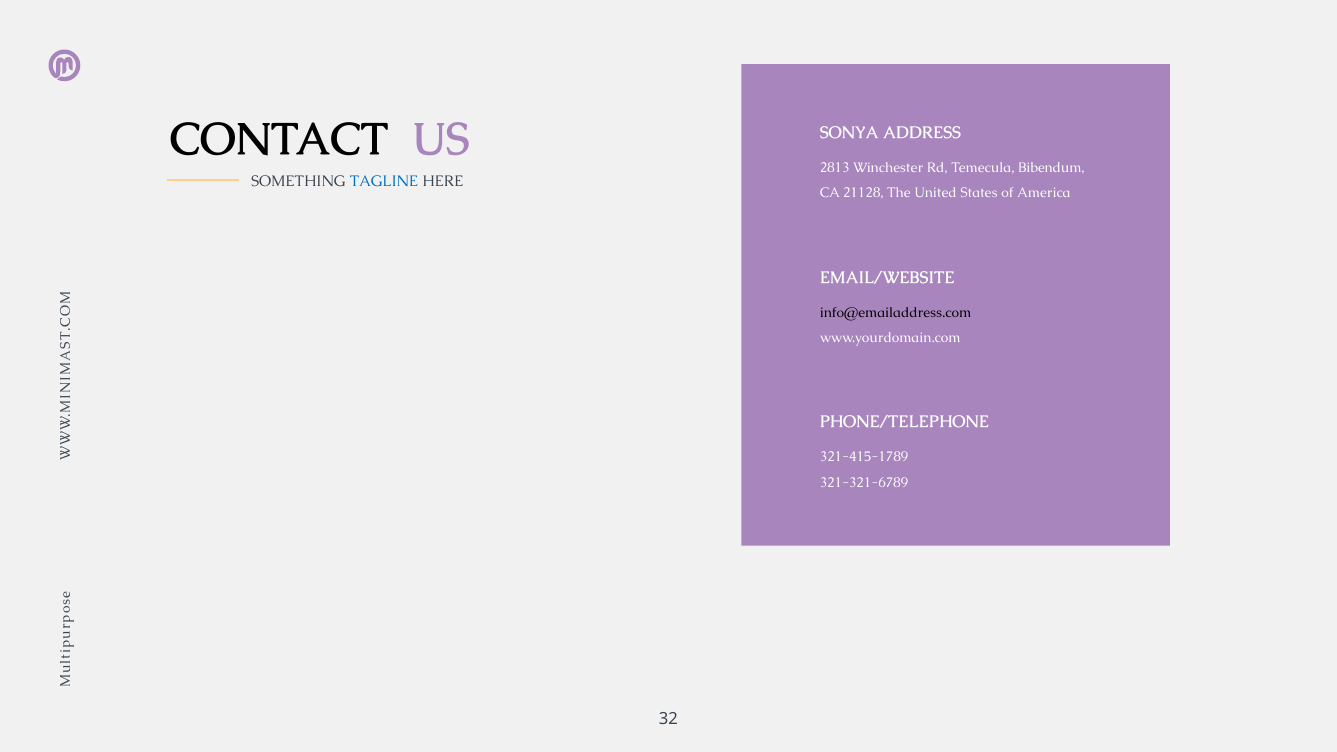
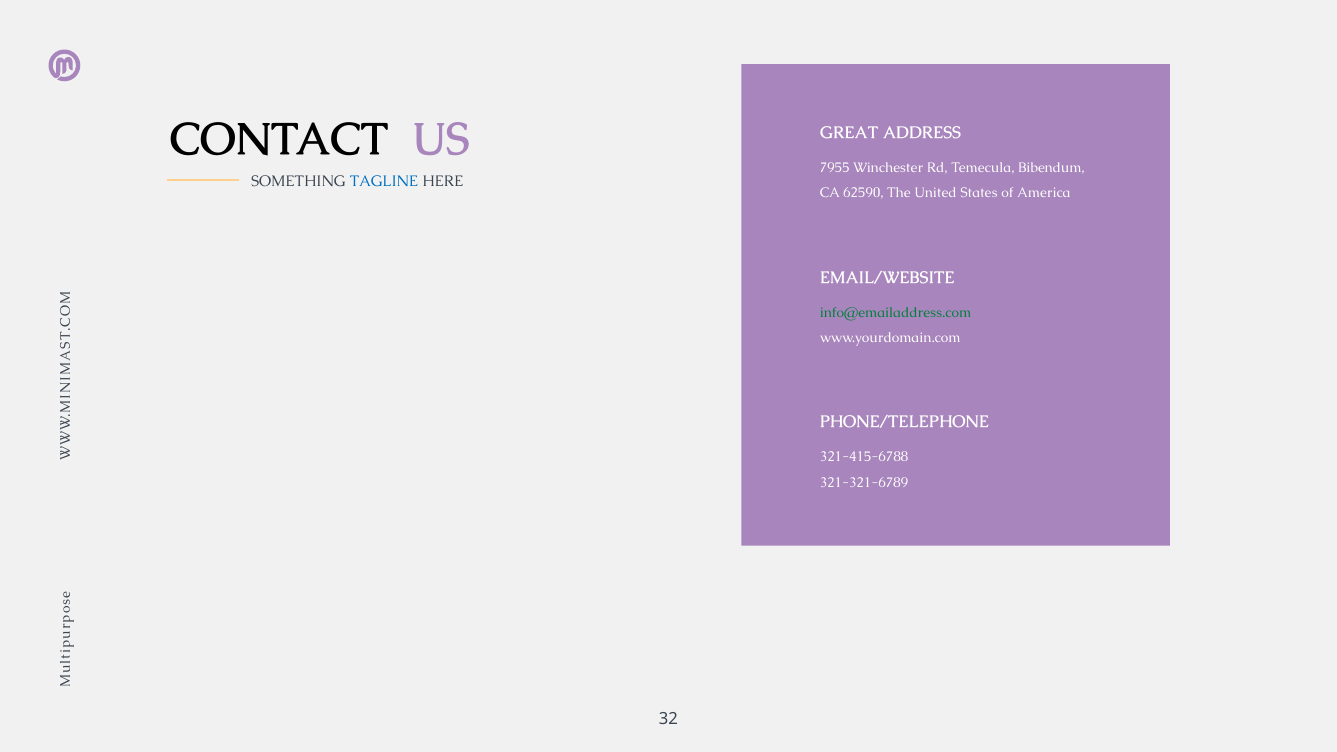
SONYA: SONYA -> GREAT
2813: 2813 -> 7955
21128: 21128 -> 62590
info@emailaddress.com colour: black -> green
321-415-1789: 321-415-1789 -> 321-415-6788
